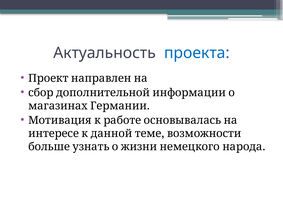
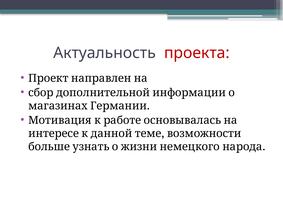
проекта colour: blue -> red
